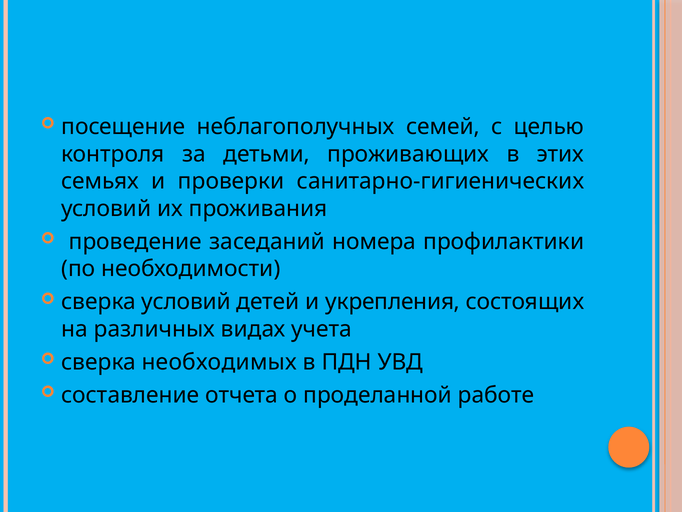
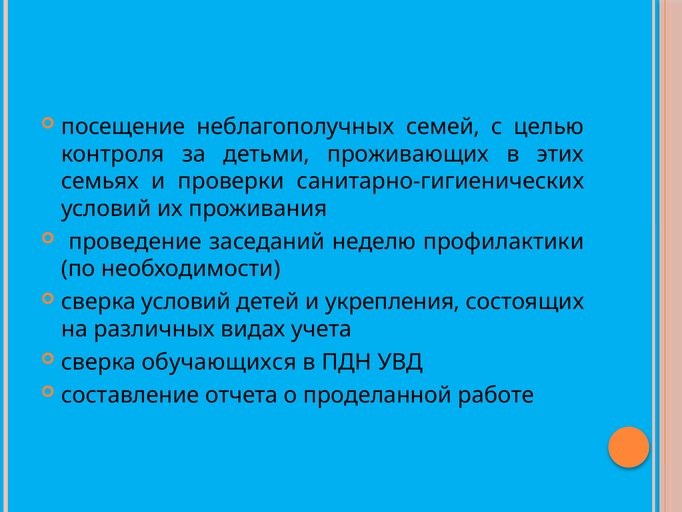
номера: номера -> неделю
необходимых: необходимых -> обучающихся
